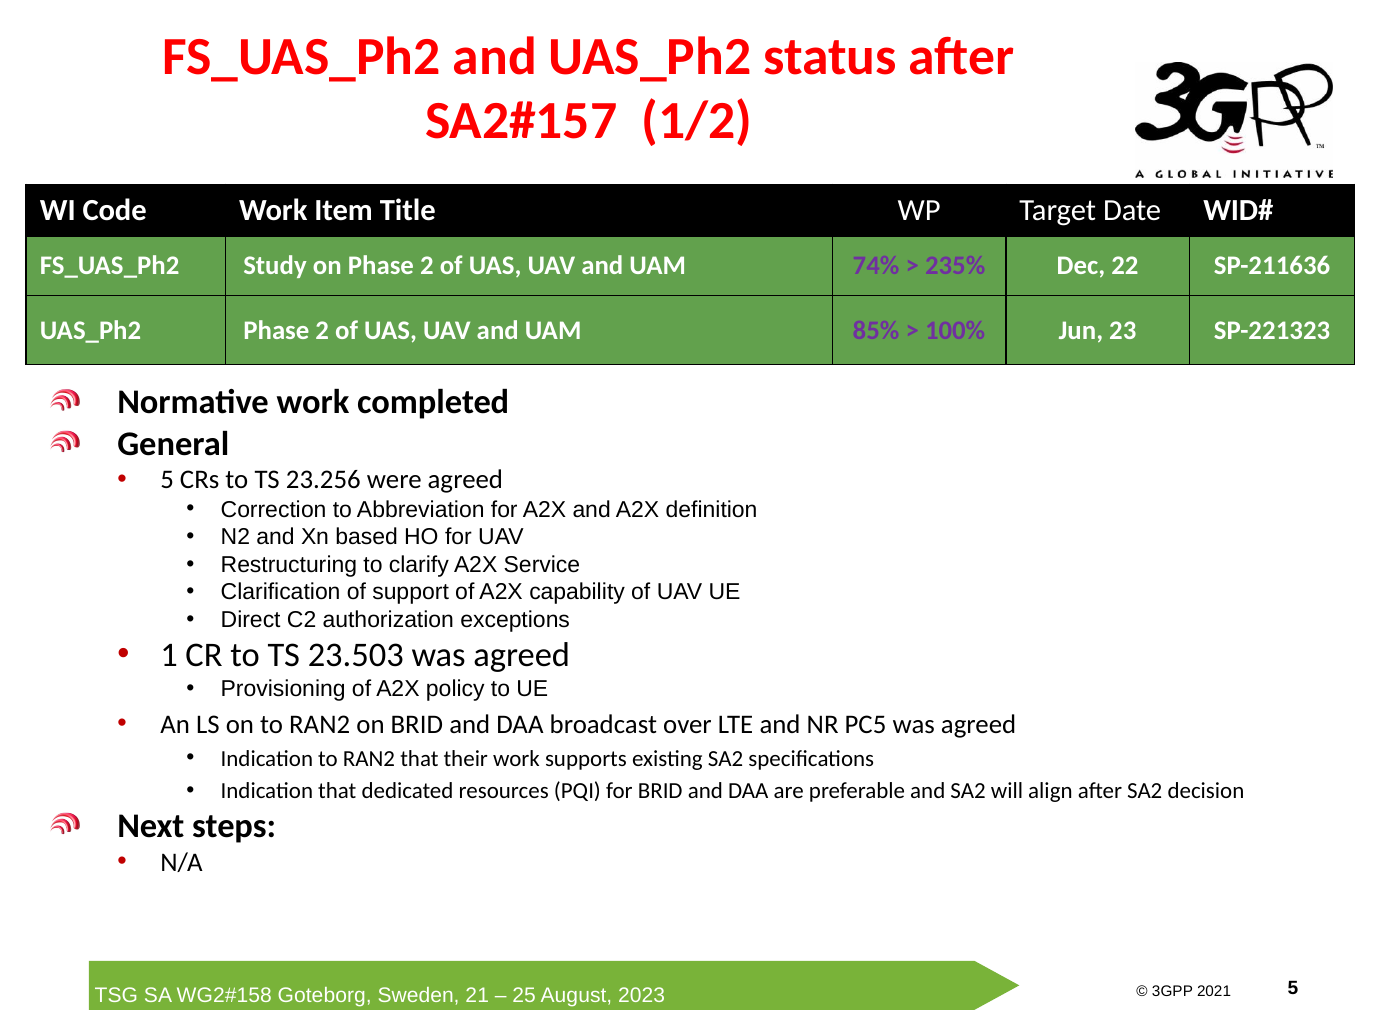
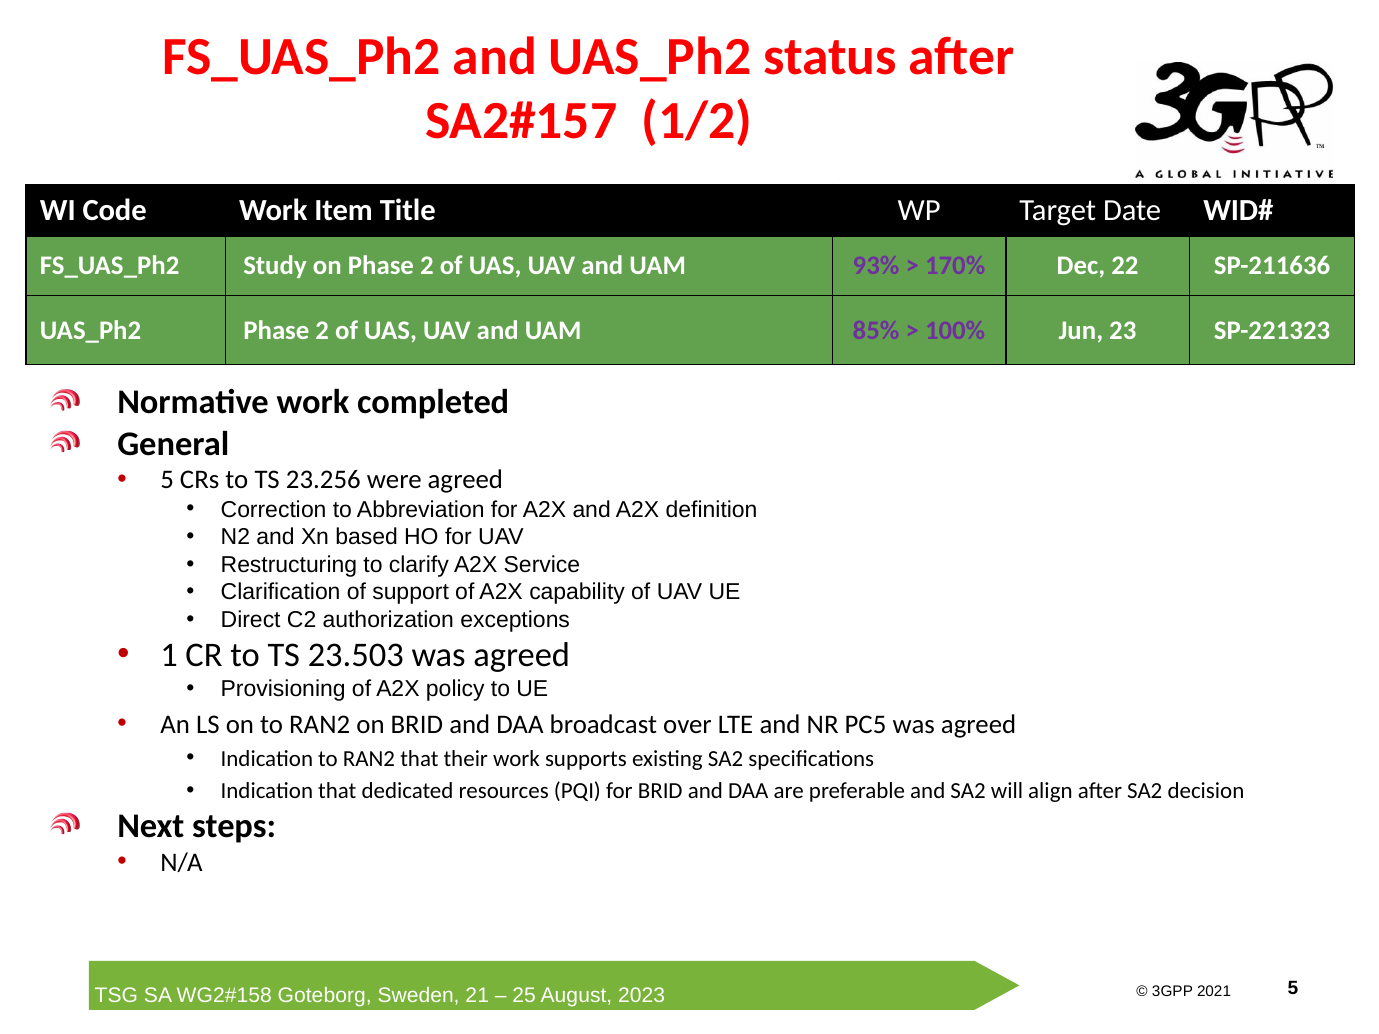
74%: 74% -> 93%
235%: 235% -> 170%
